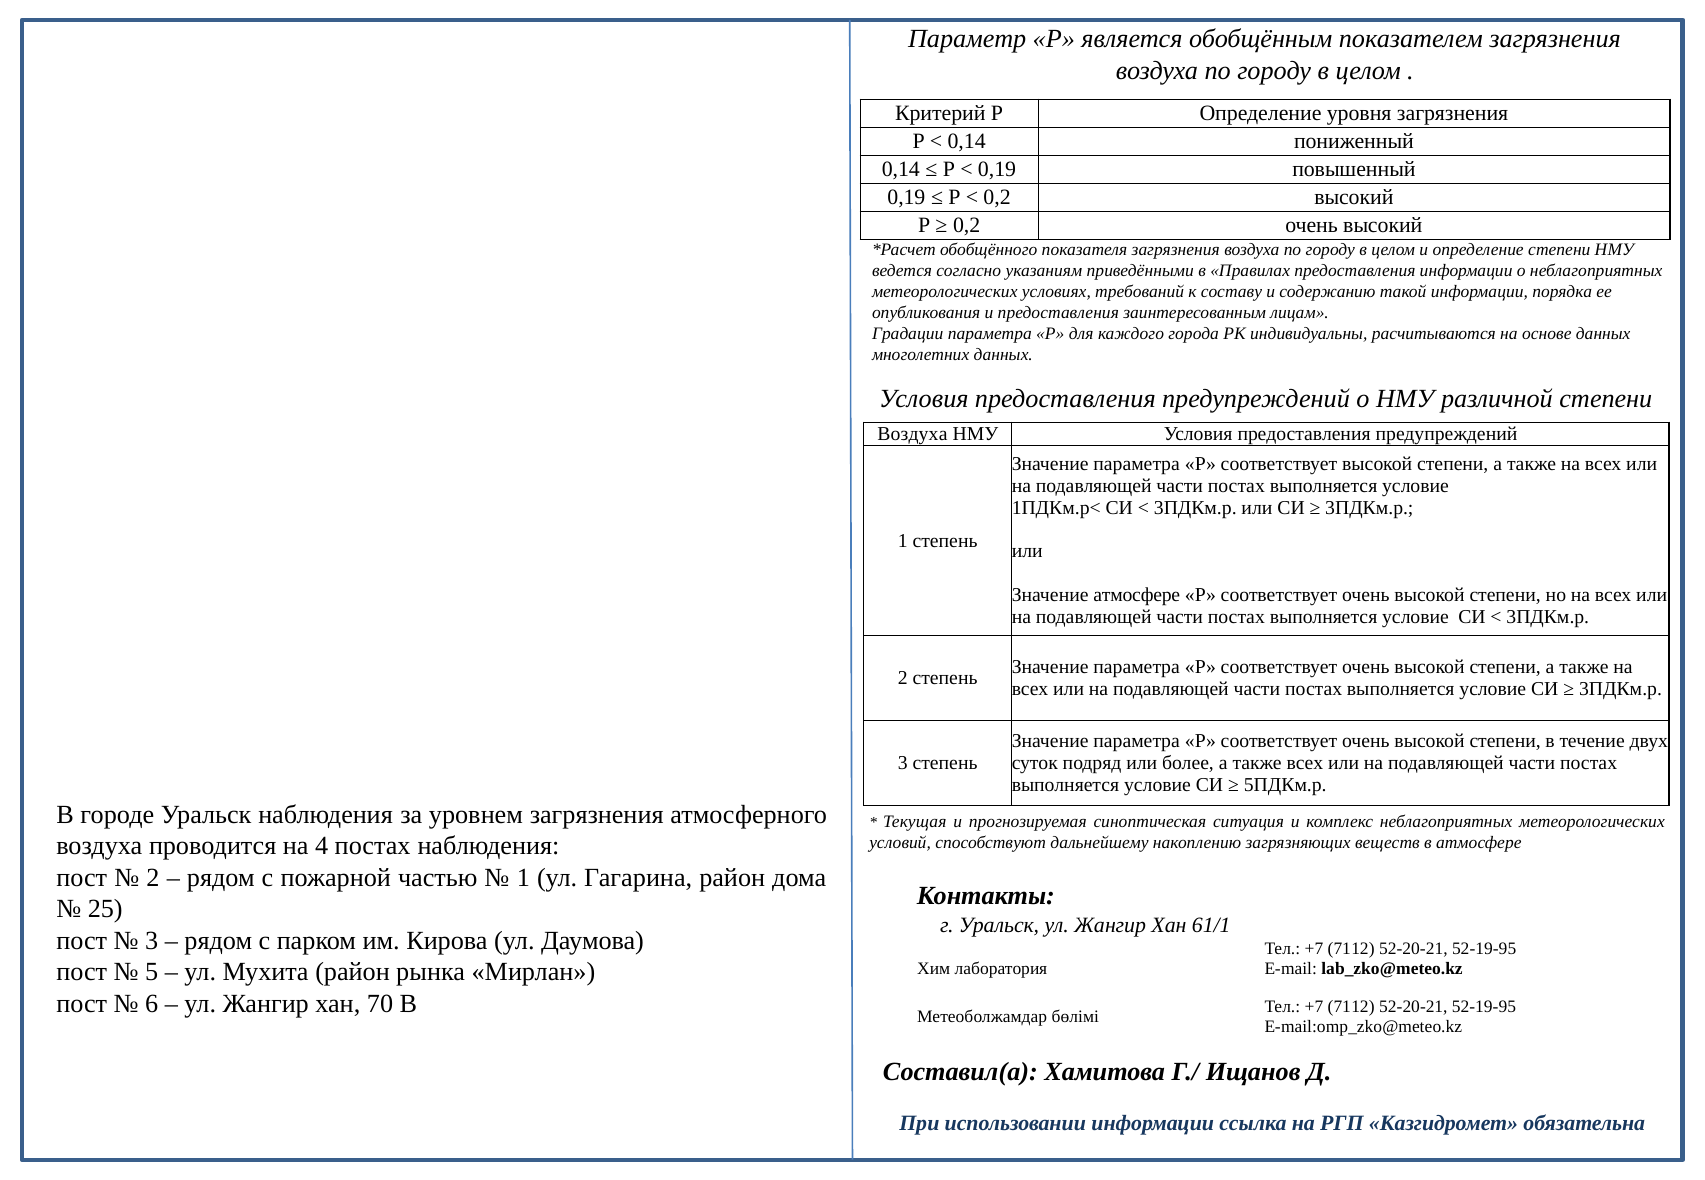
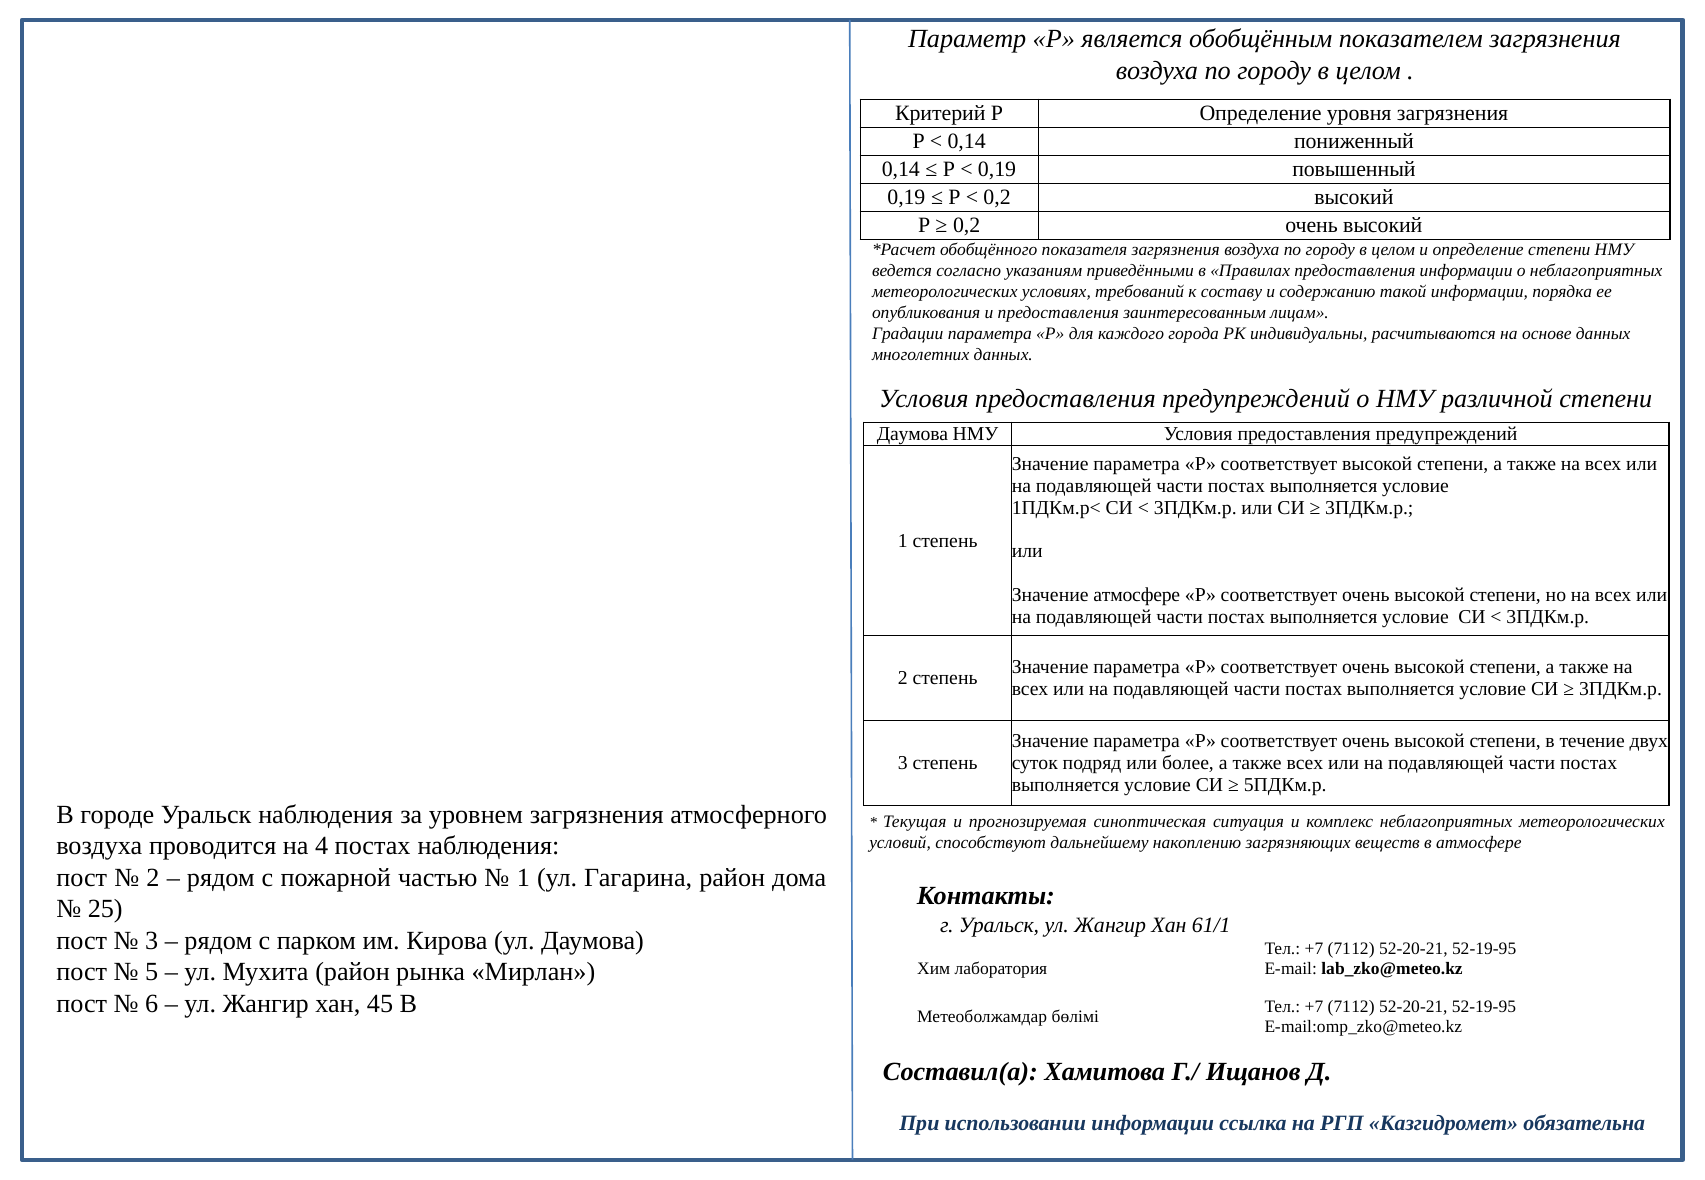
Воздуха at (912, 434): Воздуха -> Даумова
70: 70 -> 45
